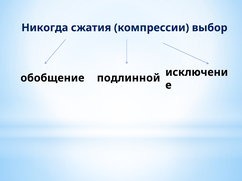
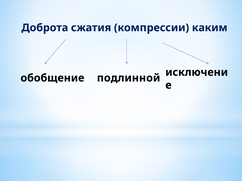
Никогда: Никогда -> Доброта
выбор: выбор -> каким
